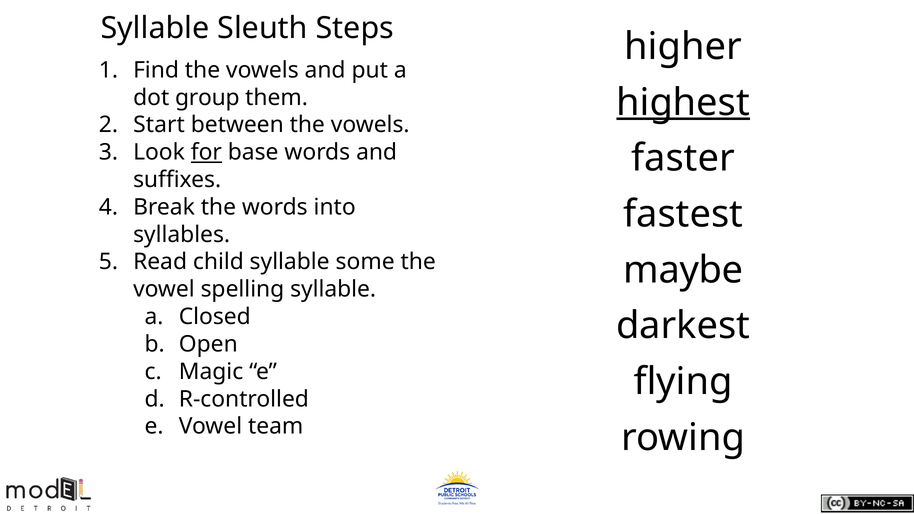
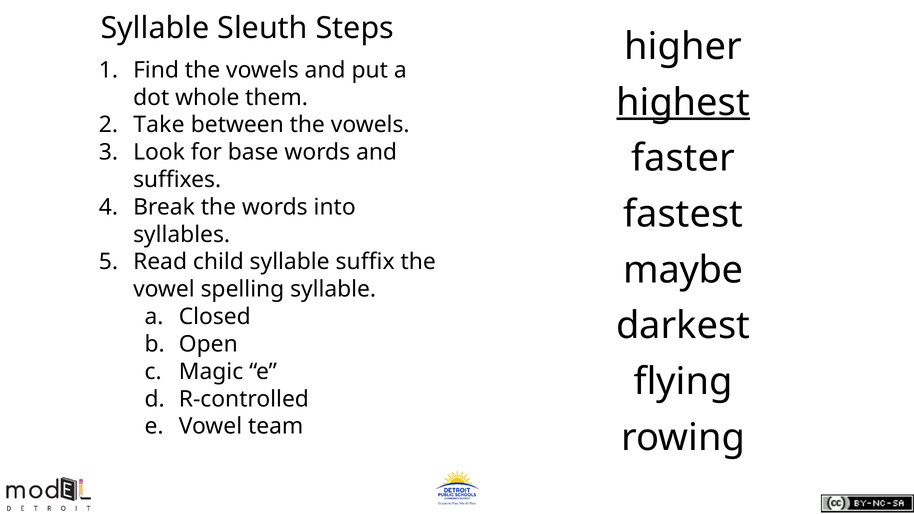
group: group -> whole
Start: Start -> Take
for underline: present -> none
some: some -> suffix
